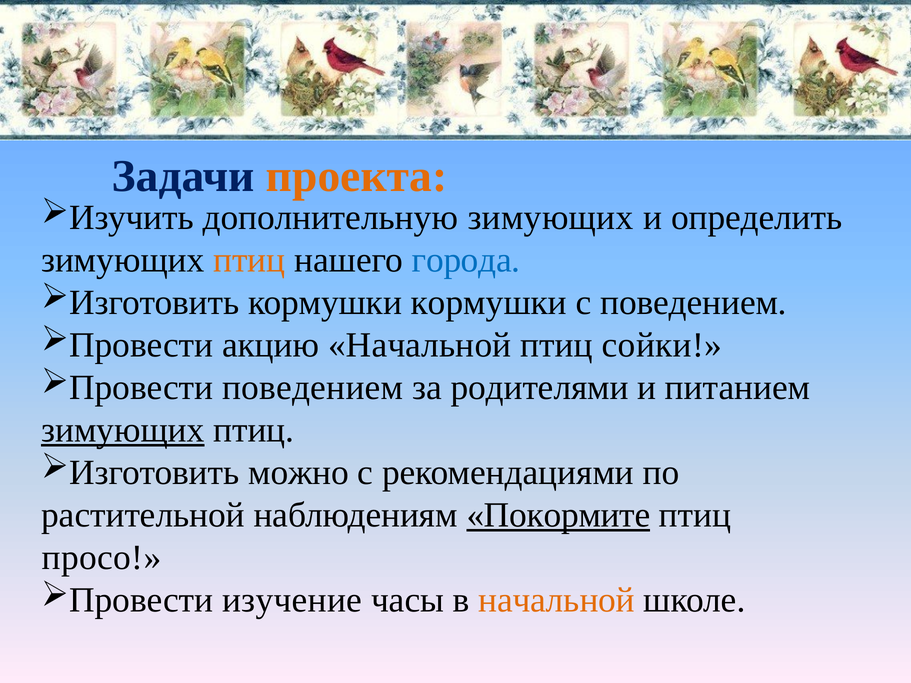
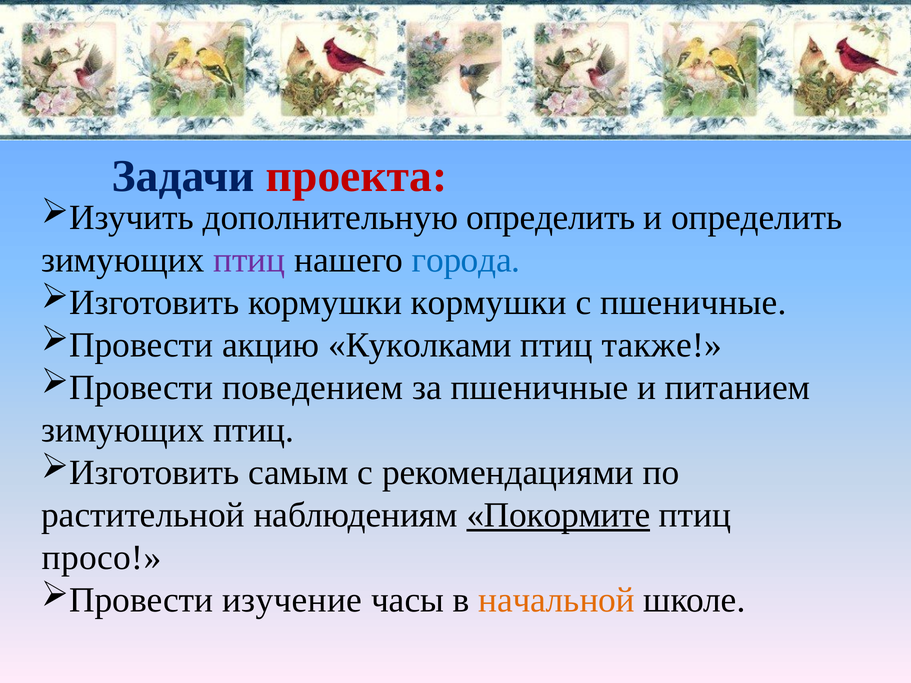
проекта colour: orange -> red
дополнительную зимующих: зимующих -> определить
птиц at (249, 260) colour: orange -> purple
с поведением: поведением -> пшеничные
акцию Начальной: Начальной -> Куколками
сойки: сойки -> также
за родителями: родителями -> пшеничные
зимующих at (123, 430) underline: present -> none
можно: можно -> самым
